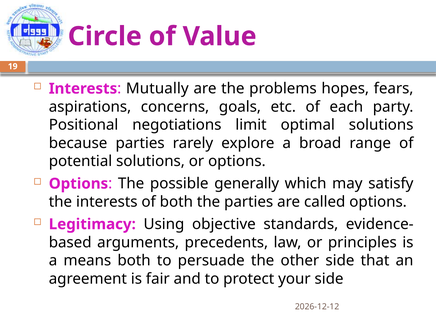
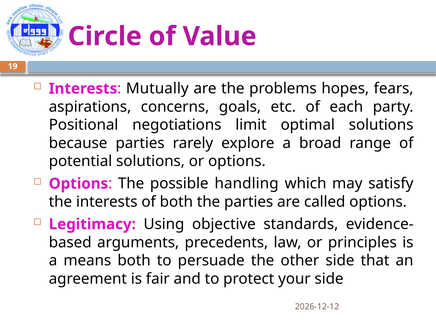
generally: generally -> handling
